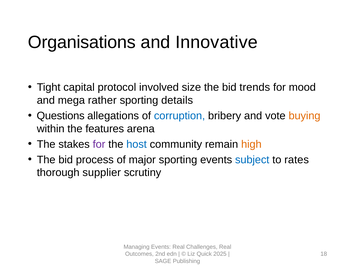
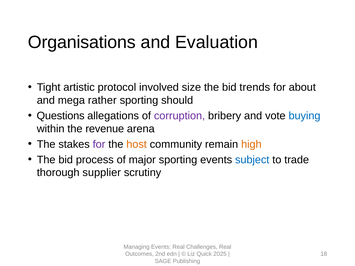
Innovative: Innovative -> Evaluation
capital: capital -> artistic
mood: mood -> about
details: details -> should
corruption colour: blue -> purple
buying colour: orange -> blue
features: features -> revenue
host colour: blue -> orange
rates: rates -> trade
